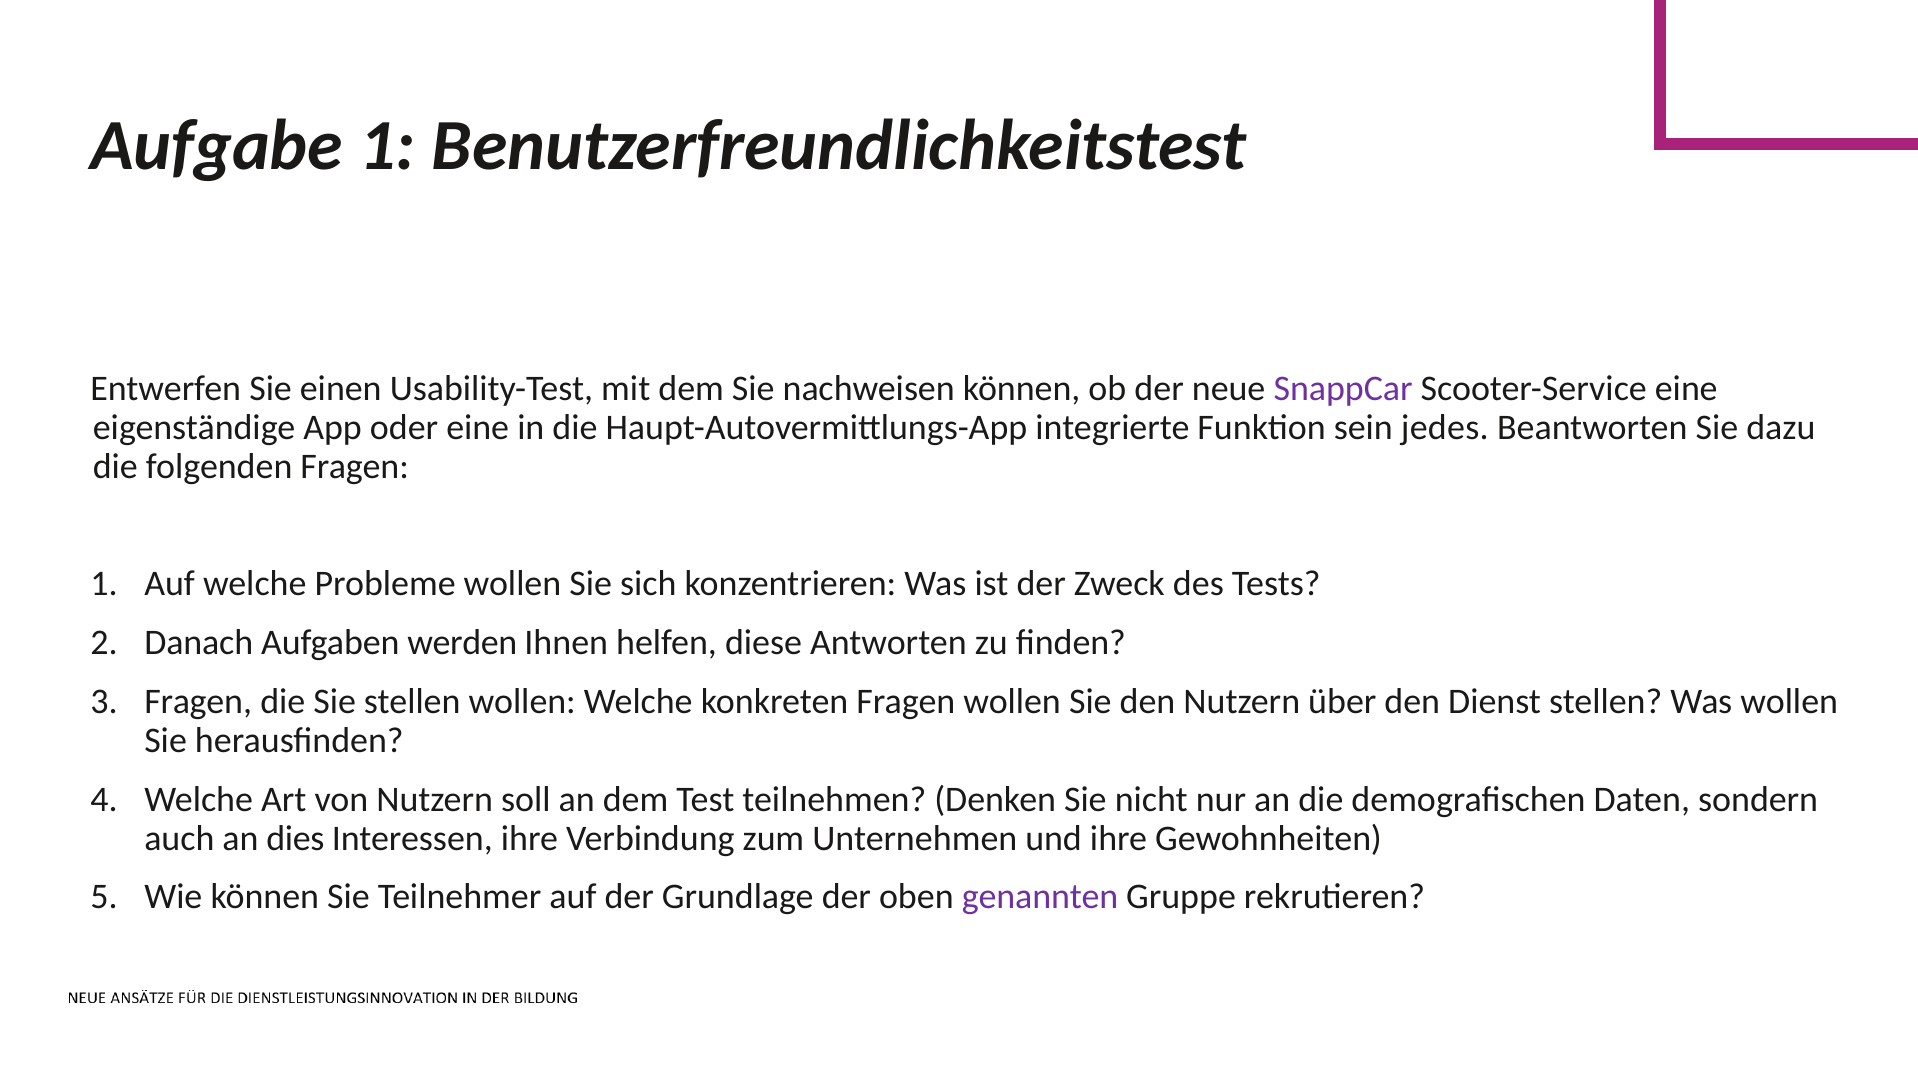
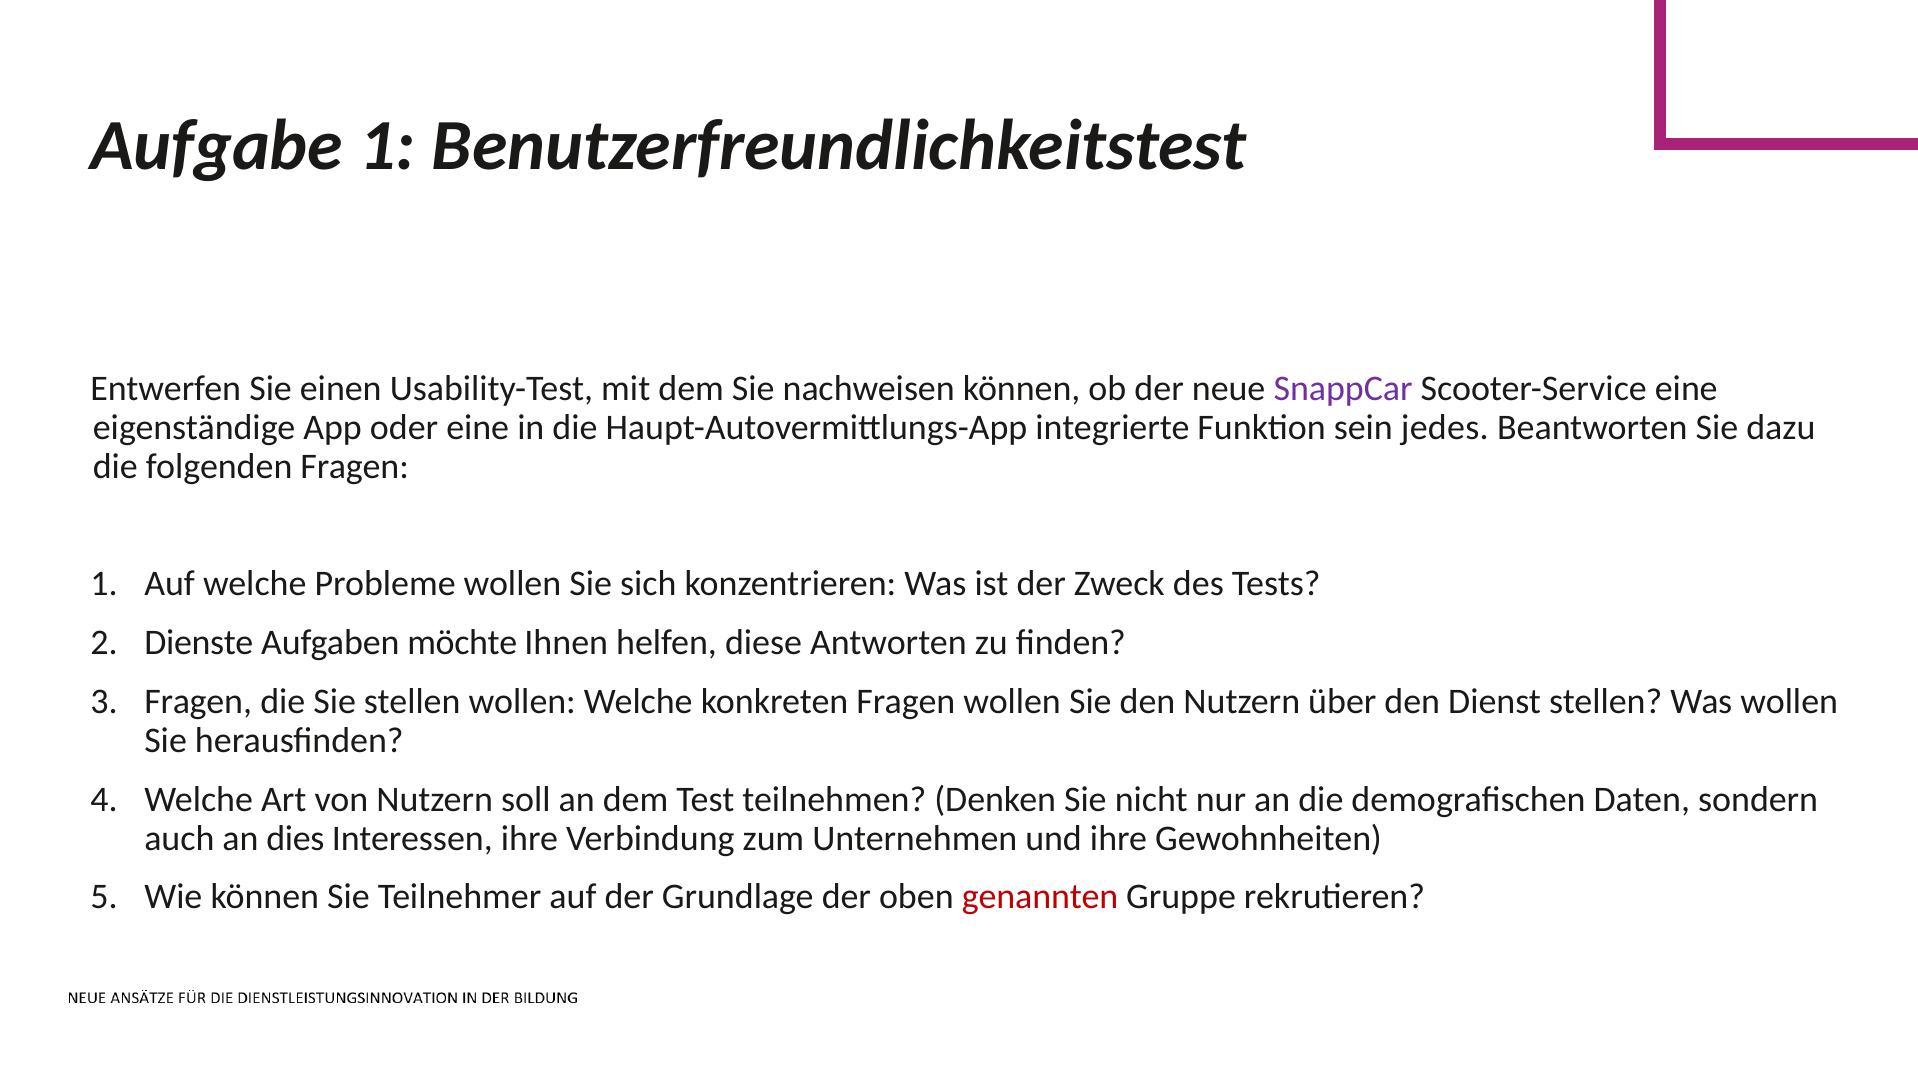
Danach: Danach -> Dienste
werden: werden -> möchte
genannten colour: purple -> red
